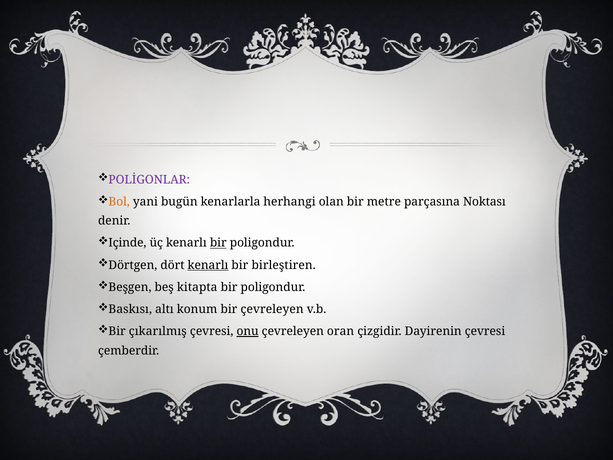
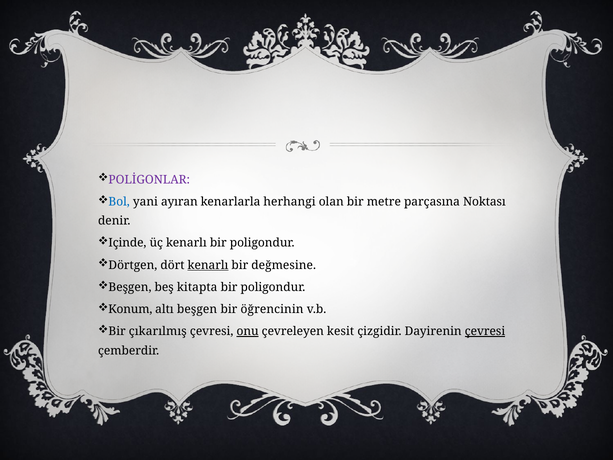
Bol colour: orange -> blue
bugün: bugün -> ayıran
bir at (218, 243) underline: present -> none
birleştiren: birleştiren -> değmesine
Baskısı: Baskısı -> Konum
altı konum: konum -> beşgen
bir çevreleyen: çevreleyen -> öğrencinin
oran: oran -> kesit
çevresi at (485, 331) underline: none -> present
